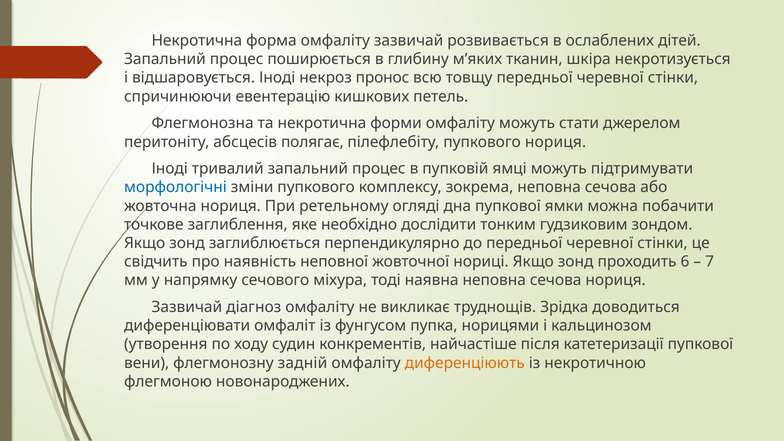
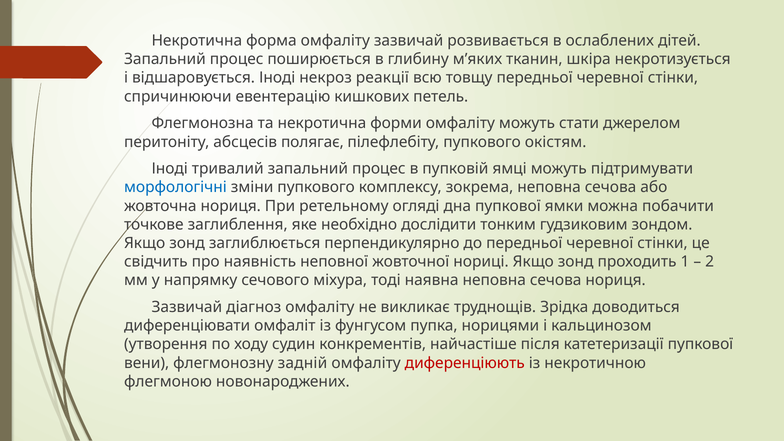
пронос: пронос -> реакції
пупкового нориця: нориця -> окістям
6: 6 -> 1
7: 7 -> 2
диференціюють colour: orange -> red
